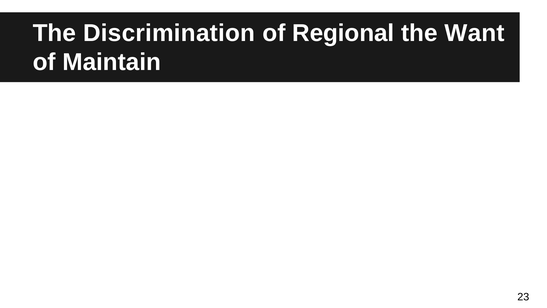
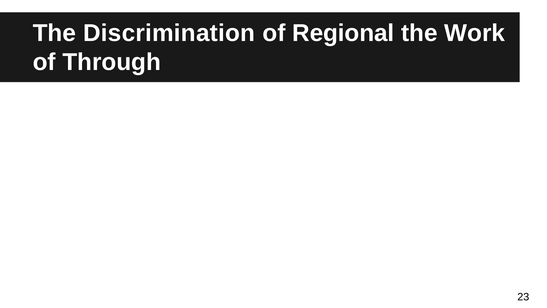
Want: Want -> Work
Maintain: Maintain -> Through
